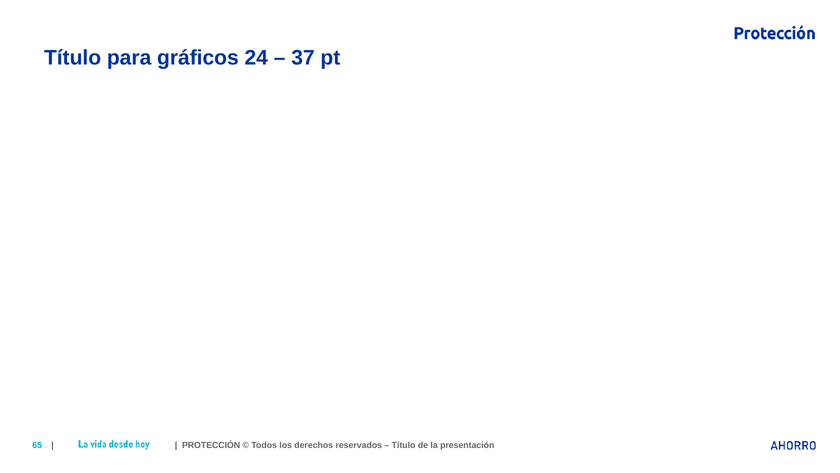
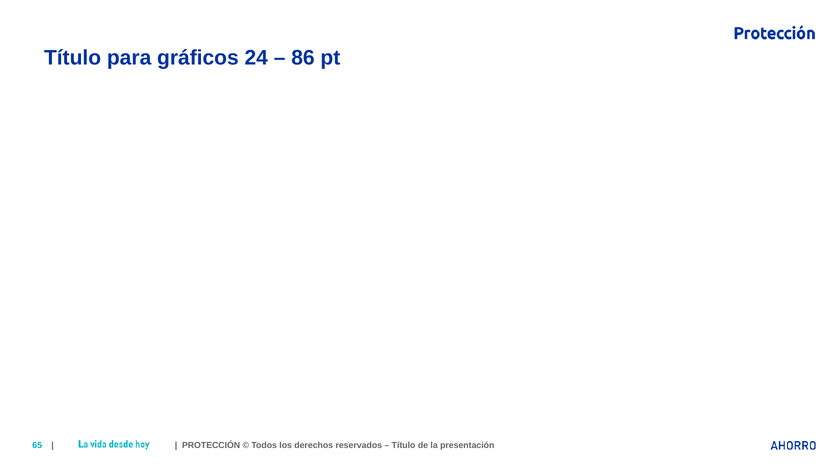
37: 37 -> 86
